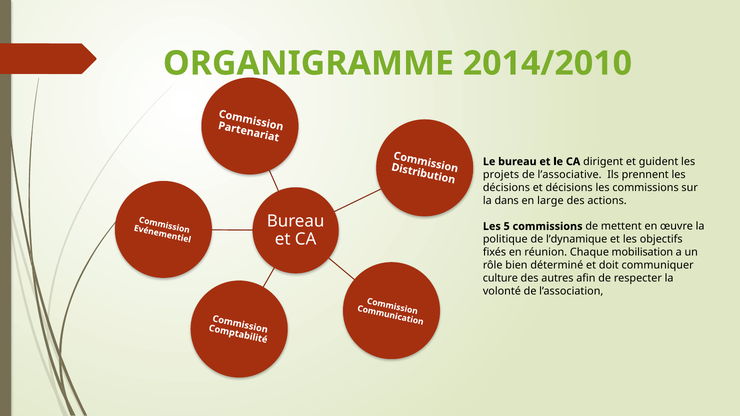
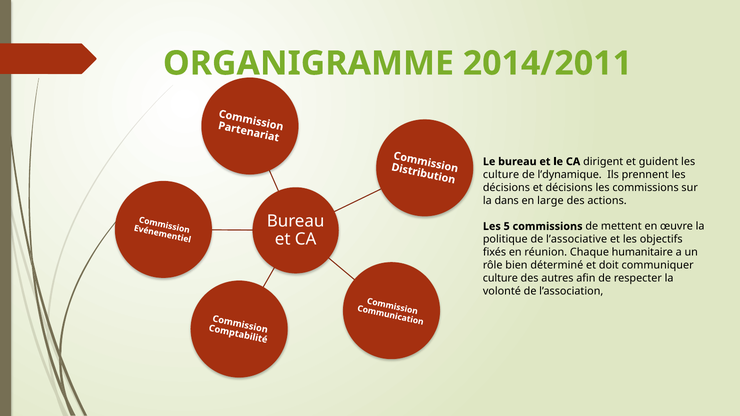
2014/2010: 2014/2010 -> 2014/2011
projets at (501, 175): projets -> culture
l’associative: l’associative -> l’dynamique
l’dynamique: l’dynamique -> l’associative
mobilisation: mobilisation -> humanitaire
